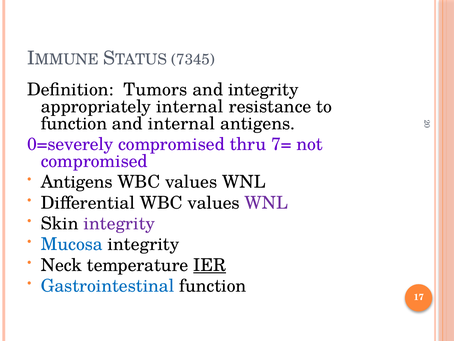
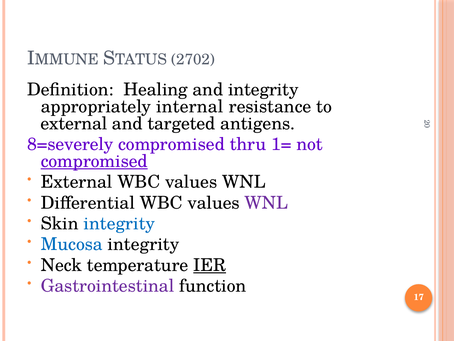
7345: 7345 -> 2702
Tumors: Tumors -> Healing
function at (74, 123): function -> external
and internal: internal -> targeted
0=severely: 0=severely -> 8=severely
7=: 7= -> 1=
compromised at (94, 161) underline: none -> present
Antigens at (77, 182): Antigens -> External
integrity at (119, 223) colour: purple -> blue
Gastrointestinal colour: blue -> purple
